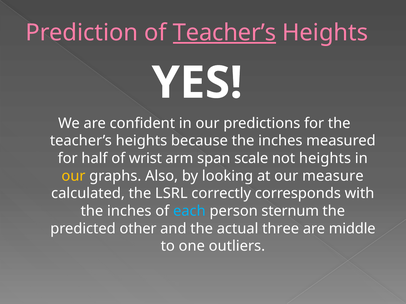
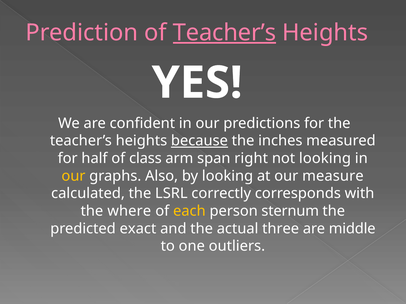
because underline: none -> present
wrist: wrist -> class
scale: scale -> right
not heights: heights -> looking
inches at (129, 211): inches -> where
each colour: light blue -> yellow
other: other -> exact
